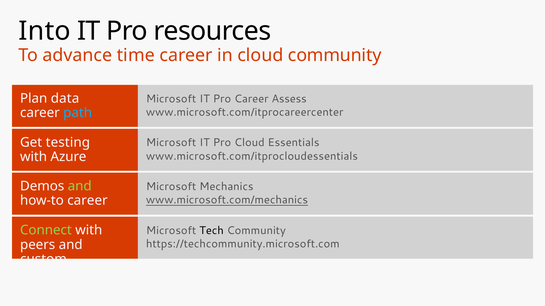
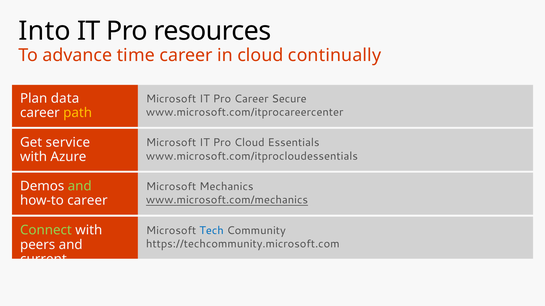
cloud community: community -> continually
Assess: Assess -> Secure
path colour: light blue -> yellow
testing: testing -> service
Tech colour: black -> blue
custom: custom -> current
